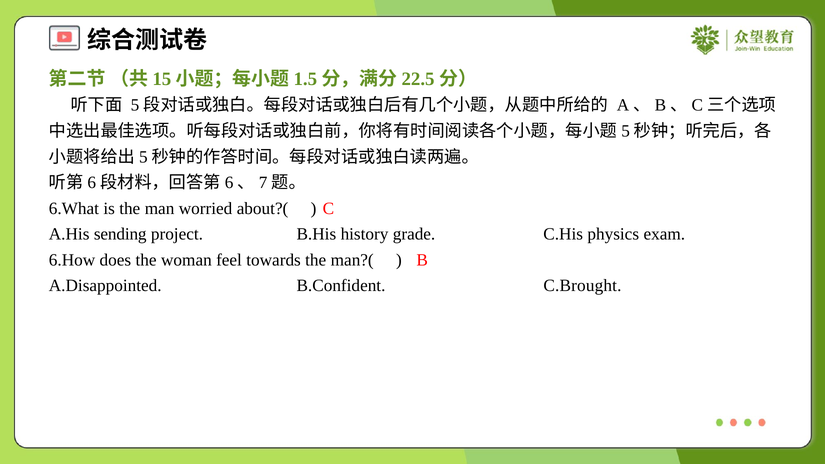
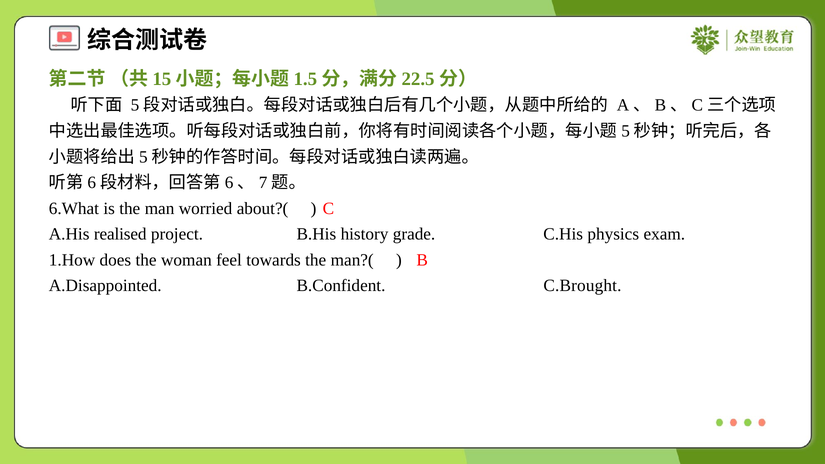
sending: sending -> realised
6.How: 6.How -> 1.How
